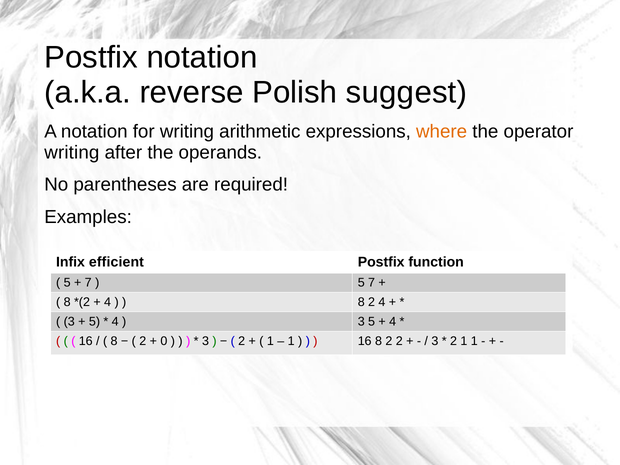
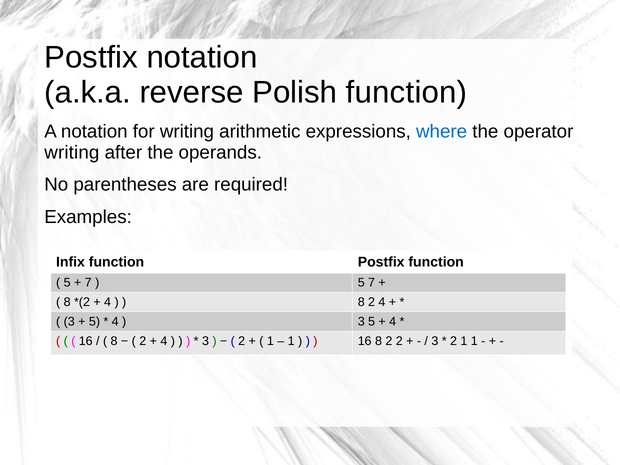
Polish suggest: suggest -> function
where colour: orange -> blue
Infix efficient: efficient -> function
0 at (164, 341): 0 -> 4
